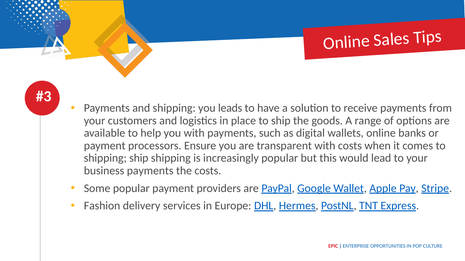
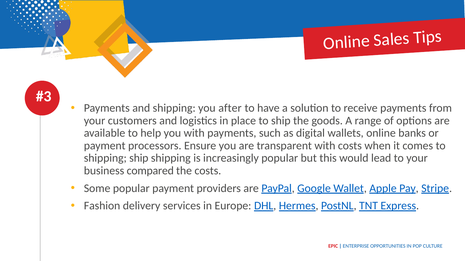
leads: leads -> after
business payments: payments -> compared
